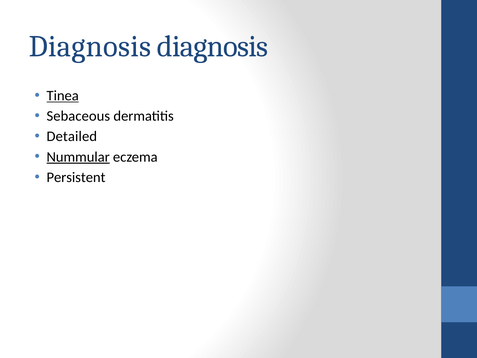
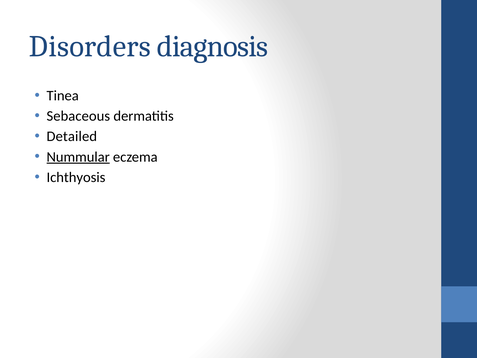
Diagnosis at (90, 46): Diagnosis -> Disorders
Tinea underline: present -> none
Persistent: Persistent -> Ichthyosis
